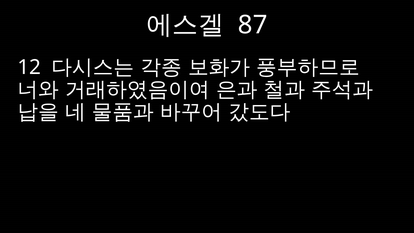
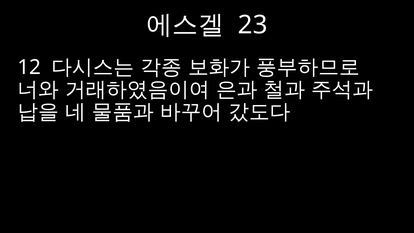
87: 87 -> 23
